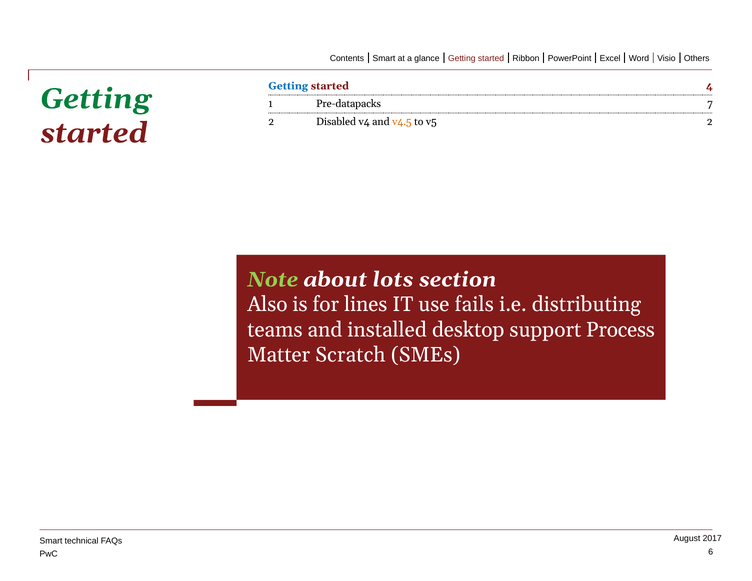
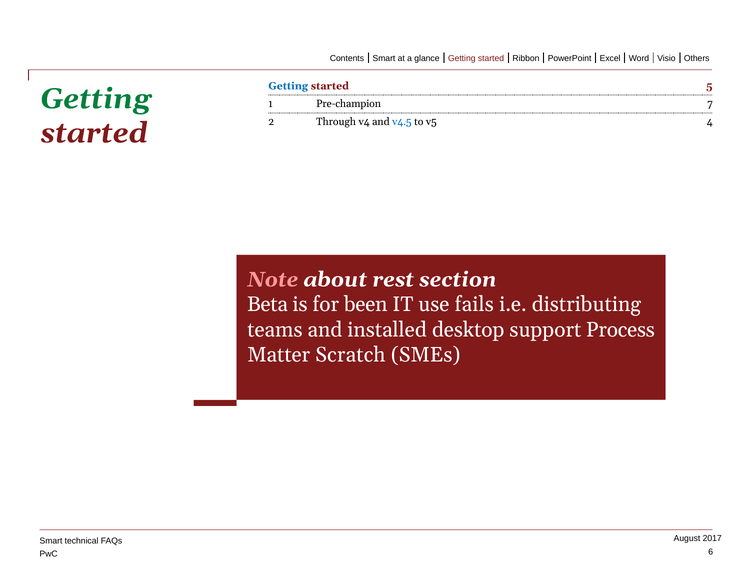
4: 4 -> 5
Pre-datapacks: Pre-datapacks -> Pre-champion
Disabled: Disabled -> Through
v4.5 colour: orange -> blue
v5 2: 2 -> 4
Note colour: light green -> pink
lots: lots -> rest
Also: Also -> Beta
lines: lines -> been
